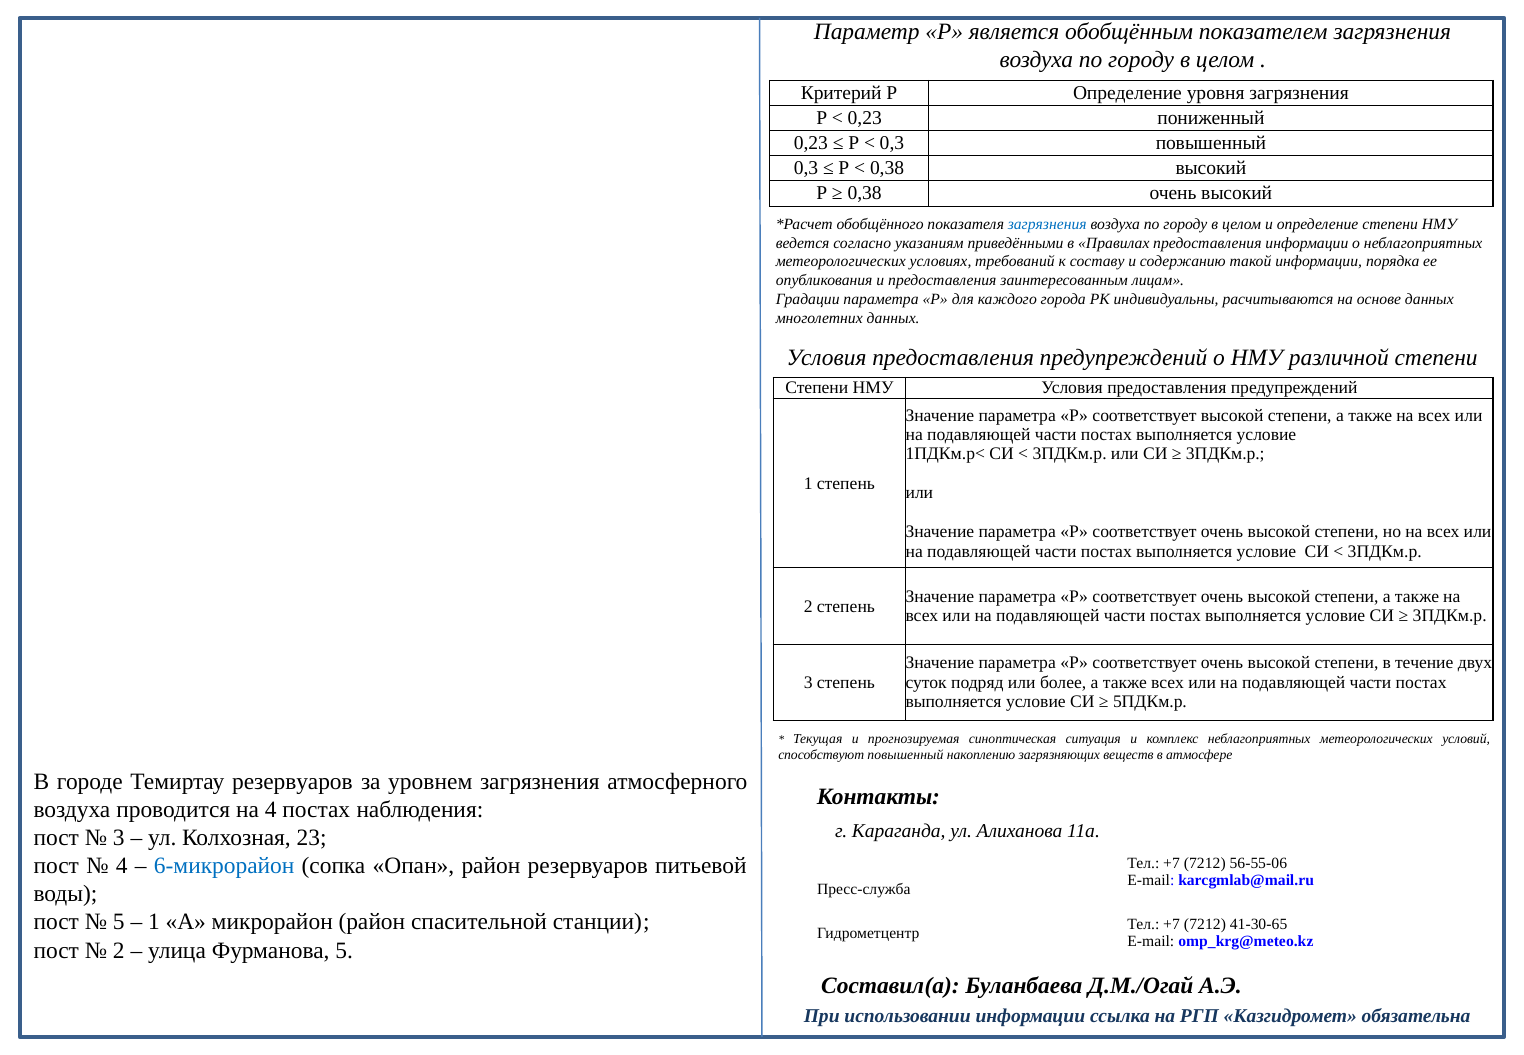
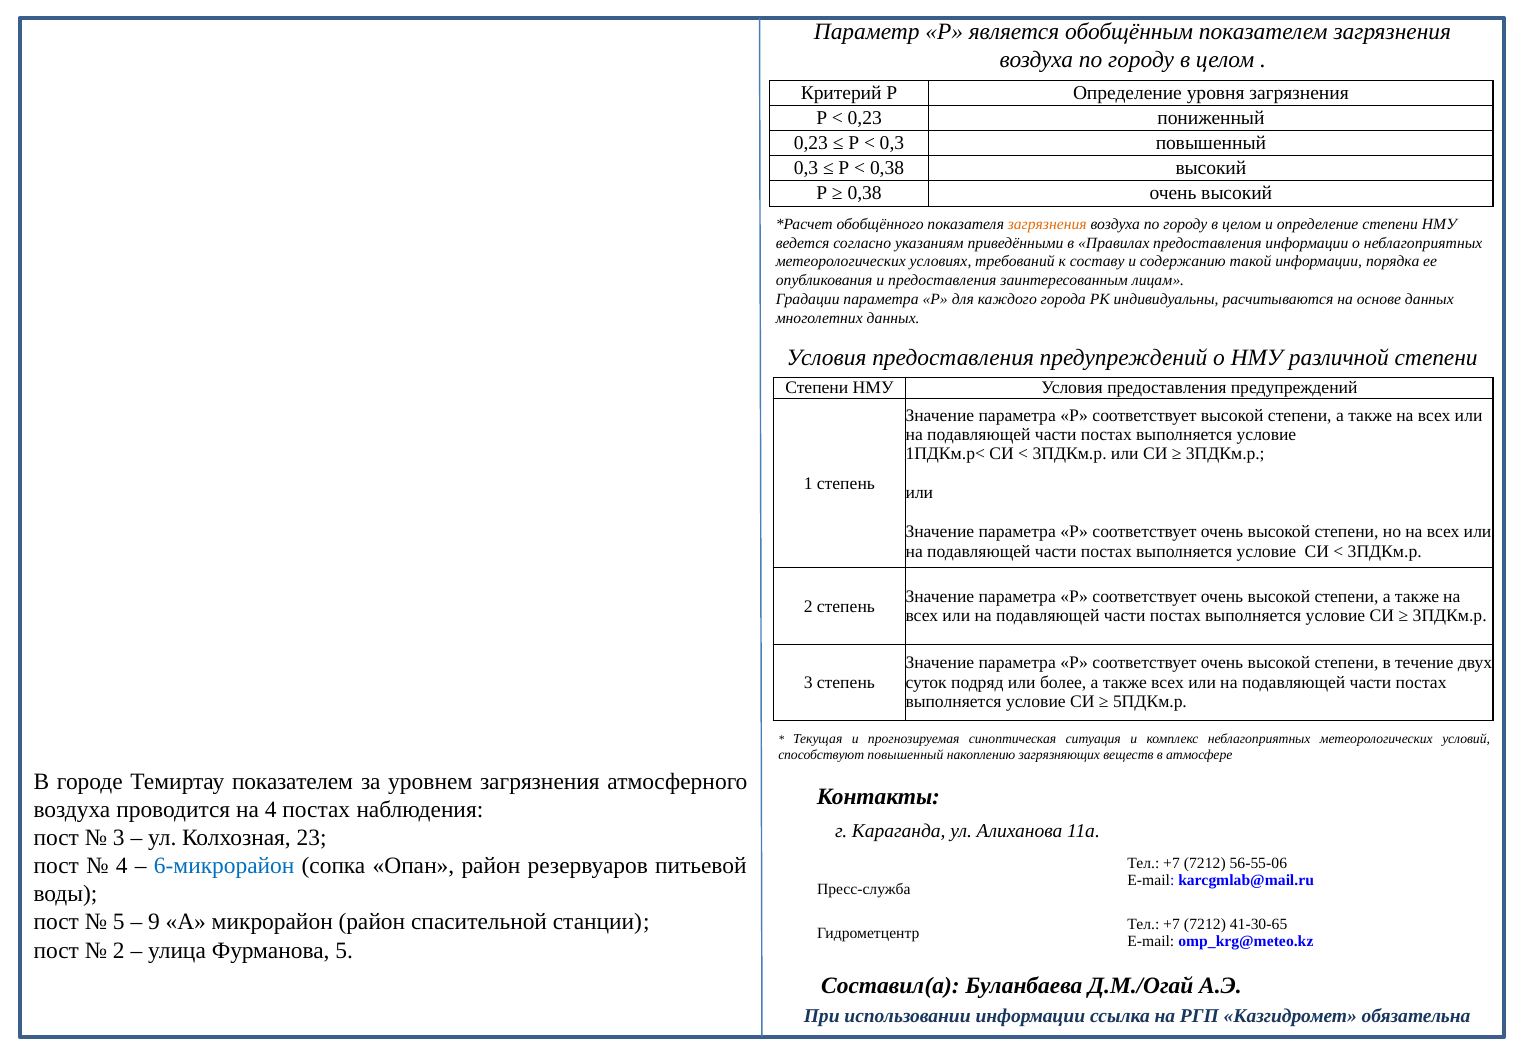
загрязнения at (1047, 224) colour: blue -> orange
Темиртау резервуаров: резервуаров -> показателем
1 at (154, 922): 1 -> 9
